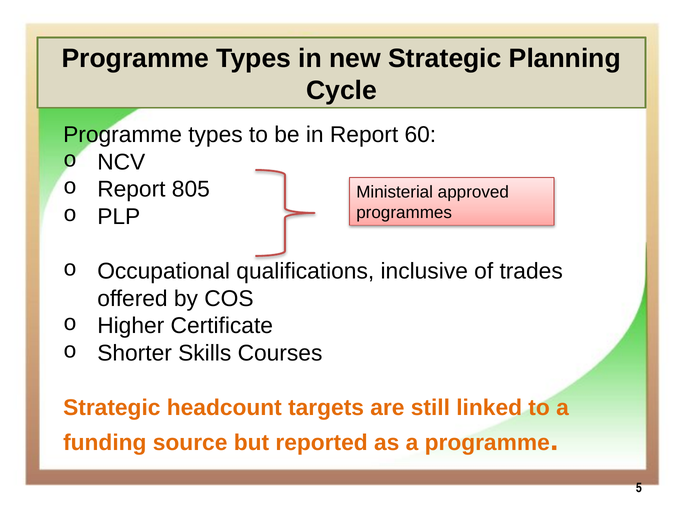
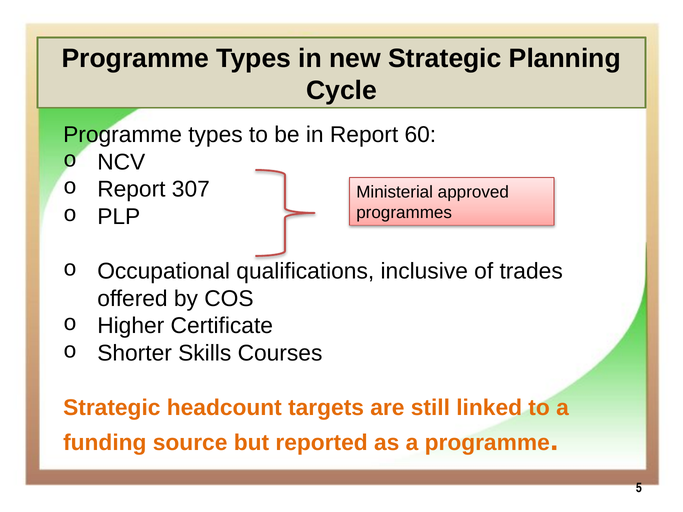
805: 805 -> 307
